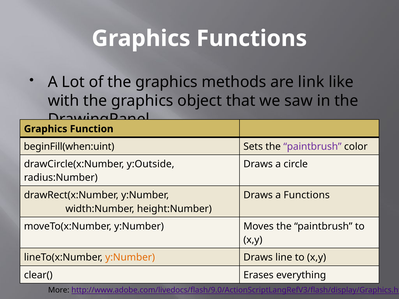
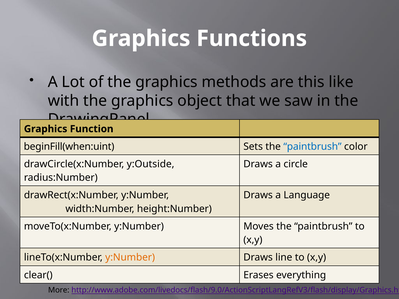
link: link -> this
paintbrush at (312, 147) colour: purple -> blue
a Functions: Functions -> Language
